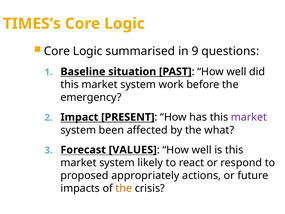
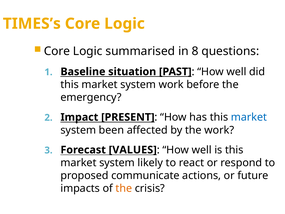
9: 9 -> 8
market at (249, 117) colour: purple -> blue
the what: what -> work
appropriately: appropriately -> communicate
